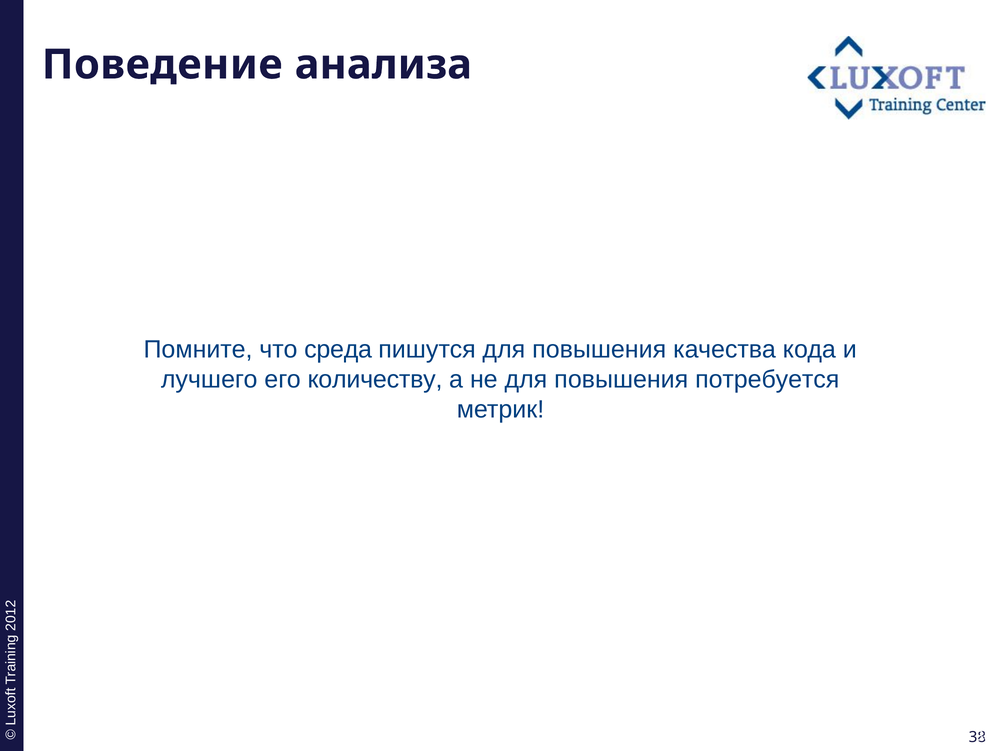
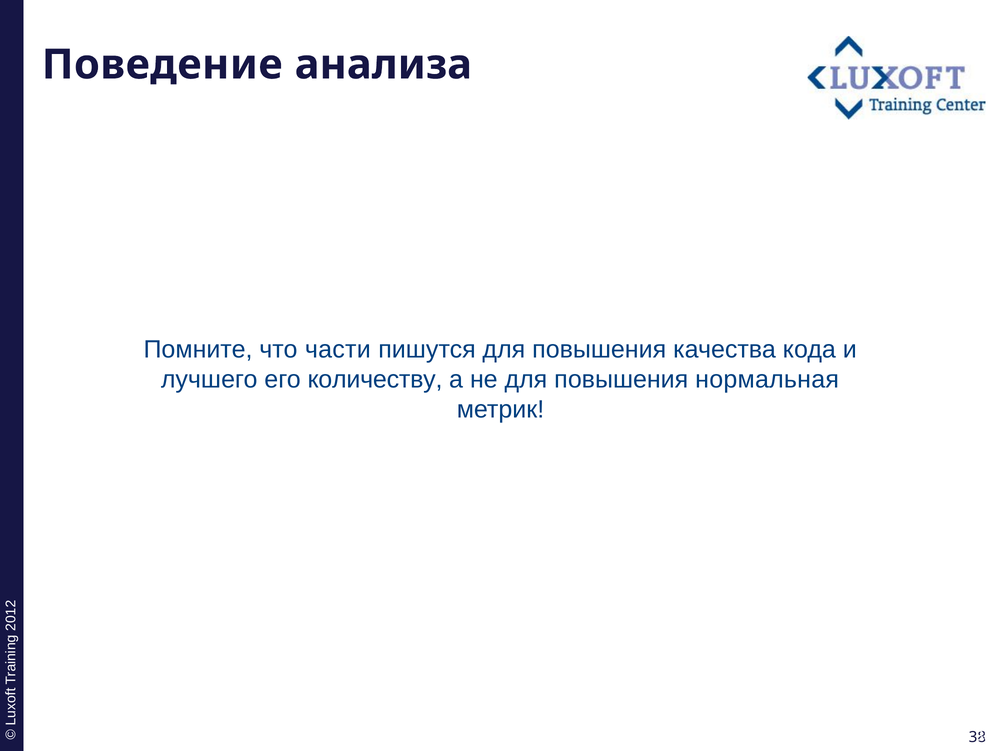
среда: среда -> части
потребуется: потребуется -> нормальная
